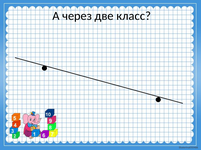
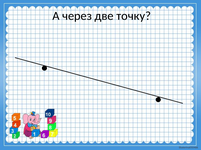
класс: класс -> точку
